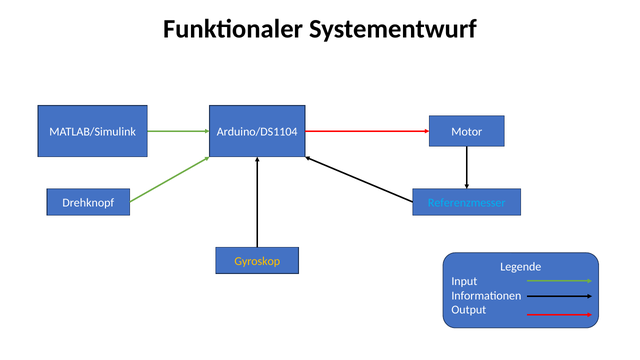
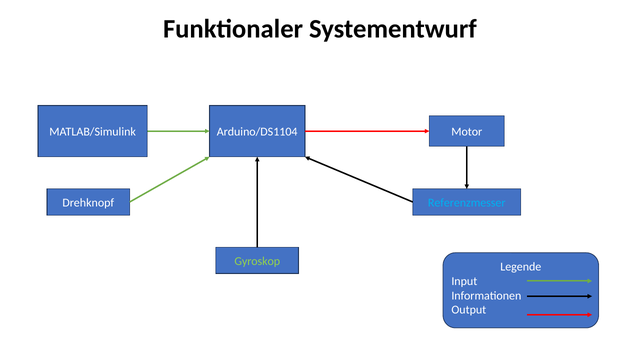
Gyroskop colour: yellow -> light green
